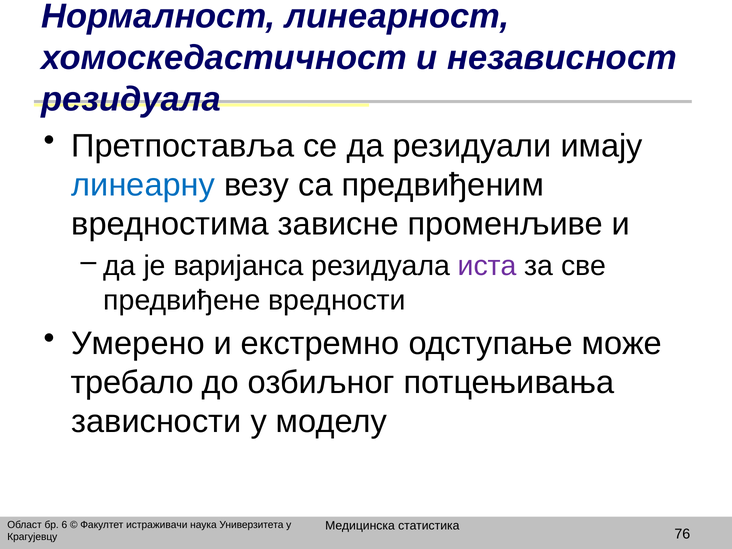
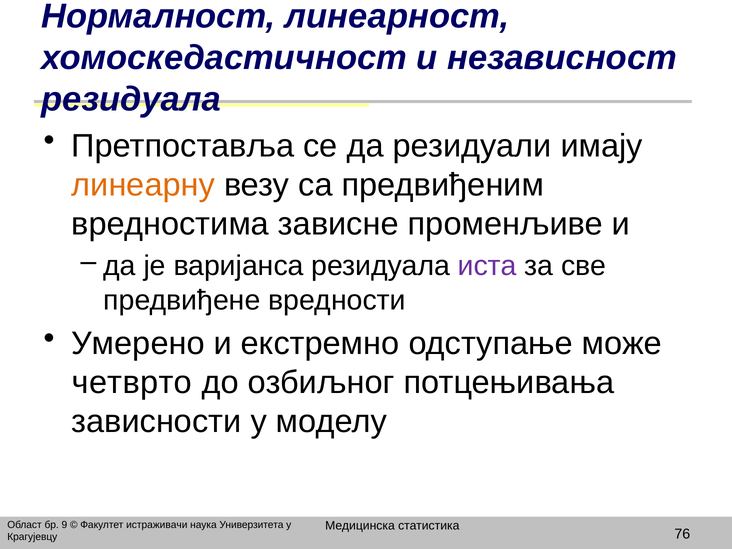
линеарну colour: blue -> orange
требало: требало -> четврто
6: 6 -> 9
